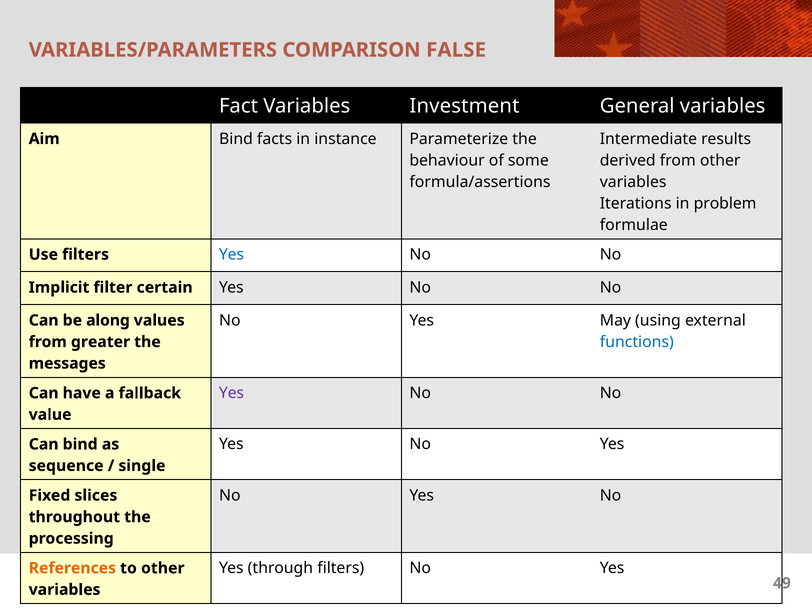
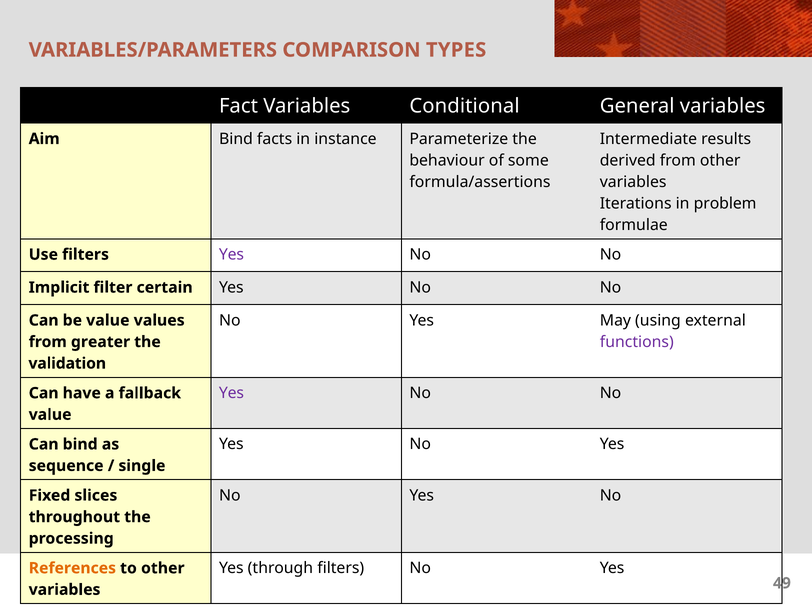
FALSE: FALSE -> TYPES
Investment: Investment -> Conditional
Yes at (231, 255) colour: blue -> purple
be along: along -> value
functions colour: blue -> purple
messages: messages -> validation
